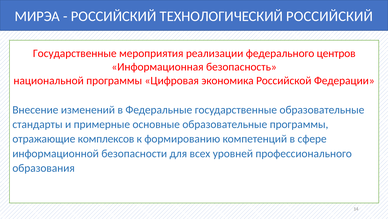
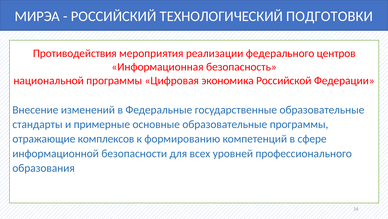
ТЕХНОЛОГИЧЕСКИЙ РОССИЙСКИЙ: РОССИЙСКИЙ -> ПОДГОТОВКИ
Государственные at (75, 53): Государственные -> Противодействия
